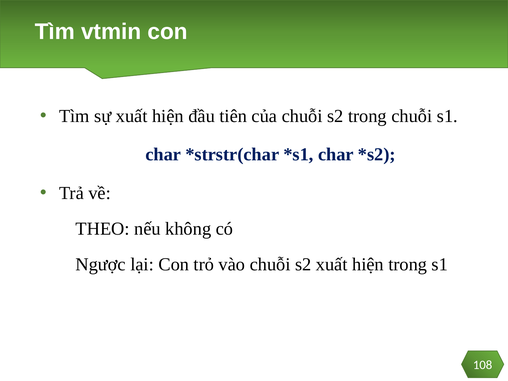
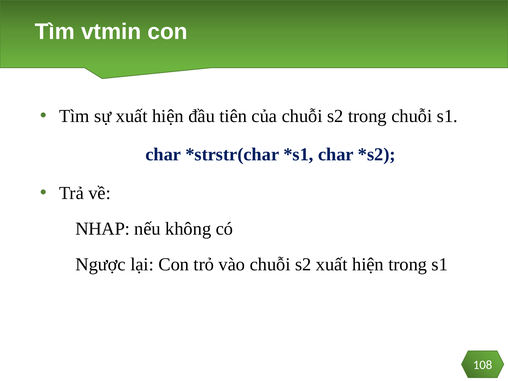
THEO: THEO -> NHAP
